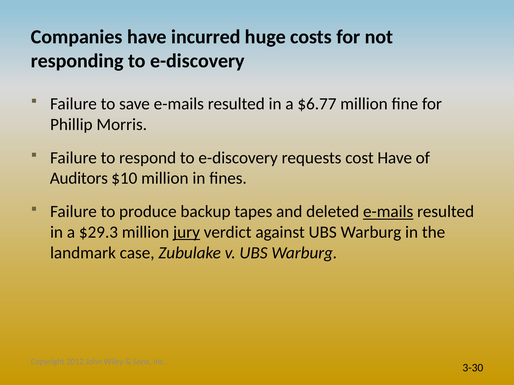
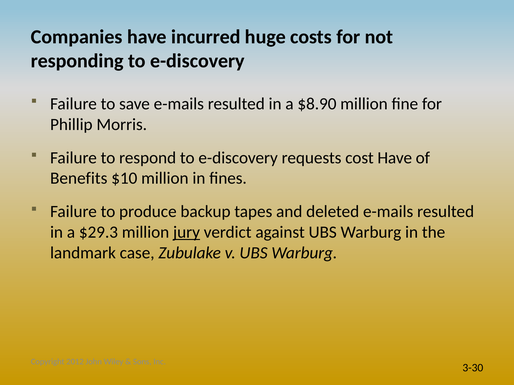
$6.77: $6.77 -> $8.90
Auditors: Auditors -> Benefits
e-mails at (388, 212) underline: present -> none
